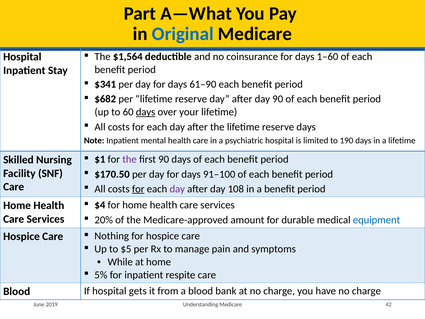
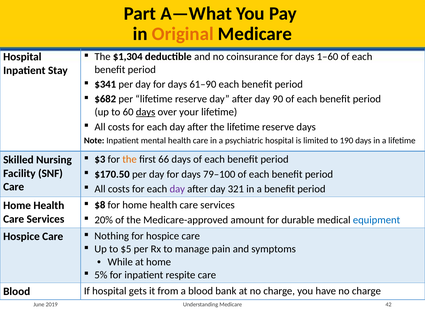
Original colour: blue -> orange
$1,564: $1,564 -> $1,304
$1: $1 -> $3
the at (130, 159) colour: purple -> orange
first 90: 90 -> 66
91–100: 91–100 -> 79–100
for at (138, 189) underline: present -> none
108: 108 -> 321
$4: $4 -> $8
